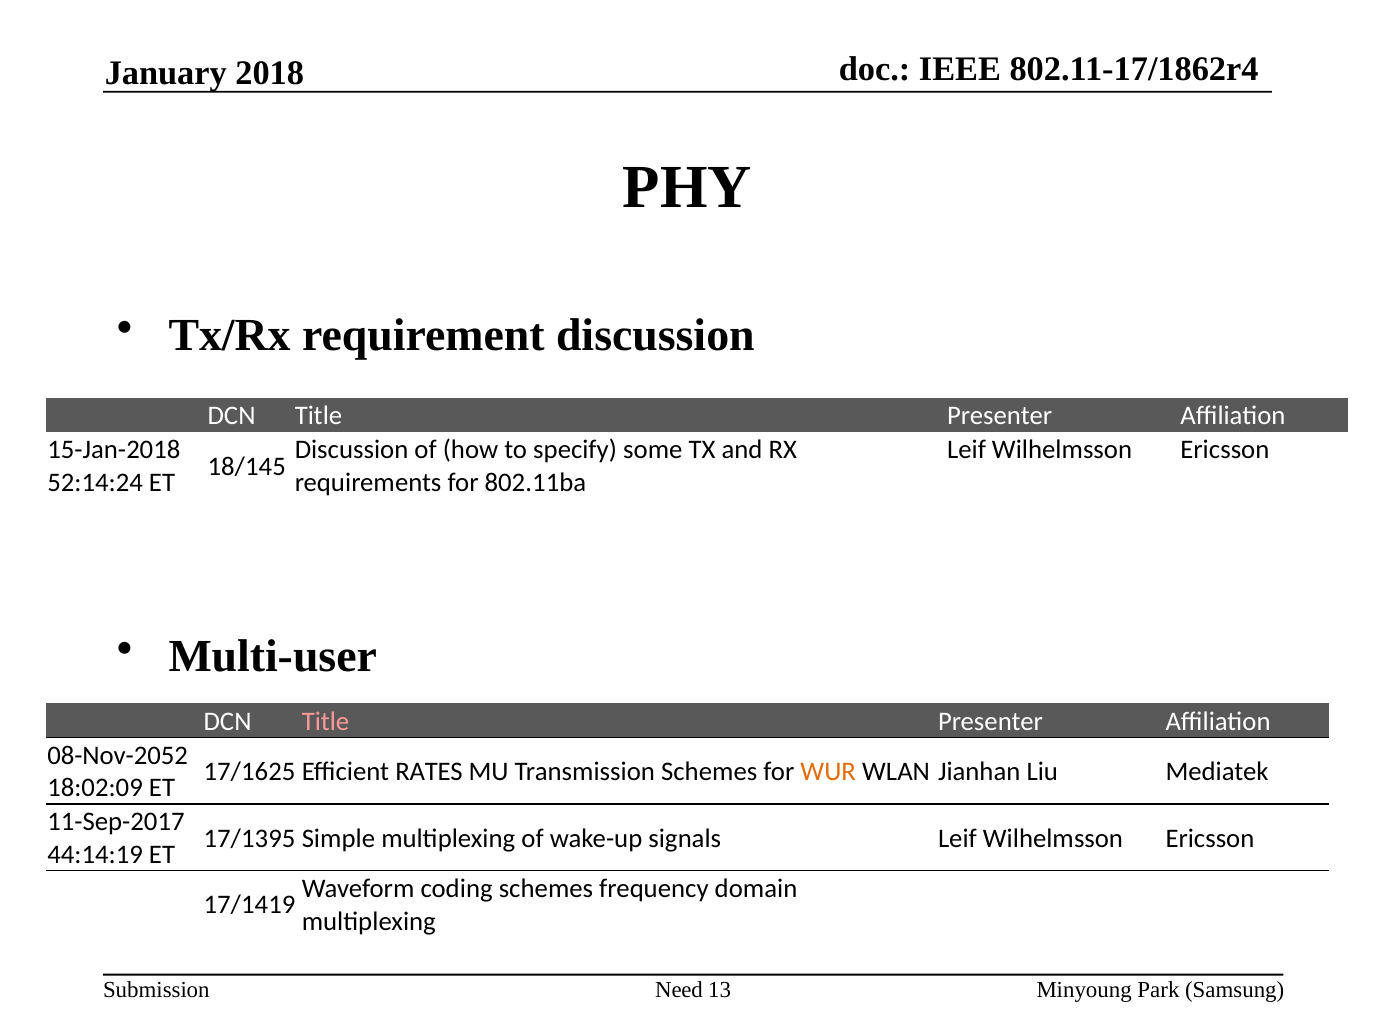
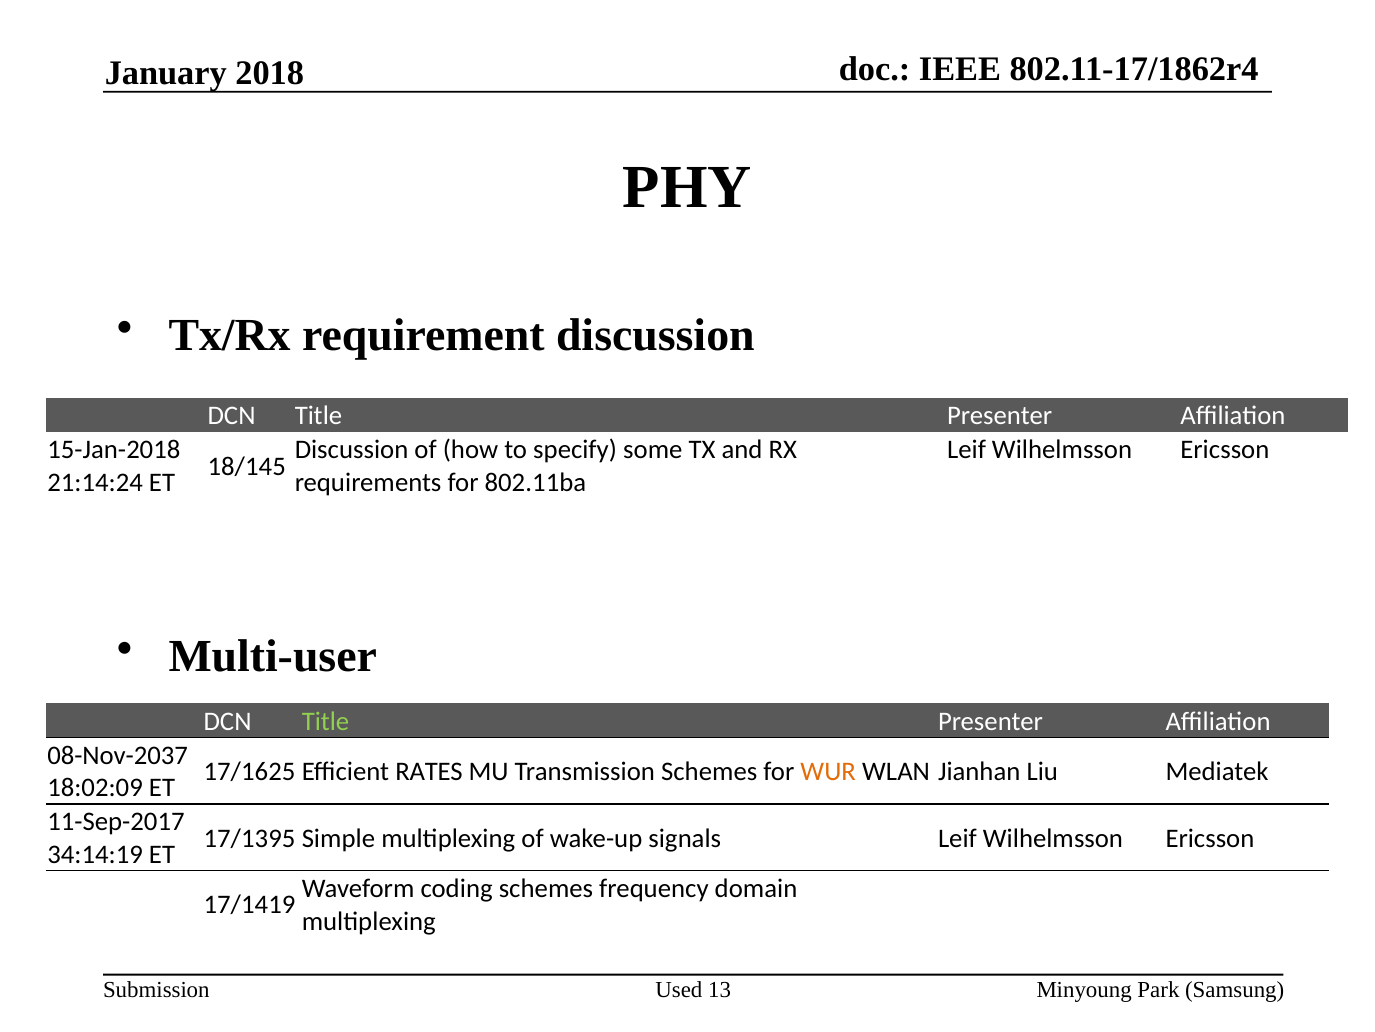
52:14:24: 52:14:24 -> 21:14:24
Title at (326, 721) colour: pink -> light green
08-Nov-2052: 08-Nov-2052 -> 08-Nov-2037
44:14:19: 44:14:19 -> 34:14:19
Need: Need -> Used
